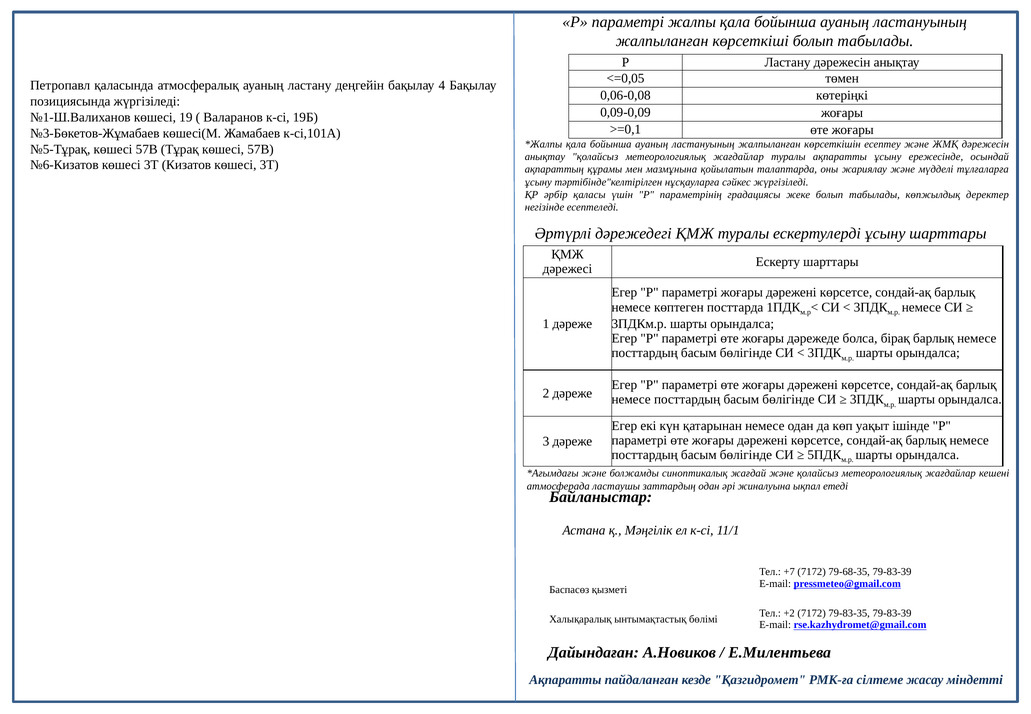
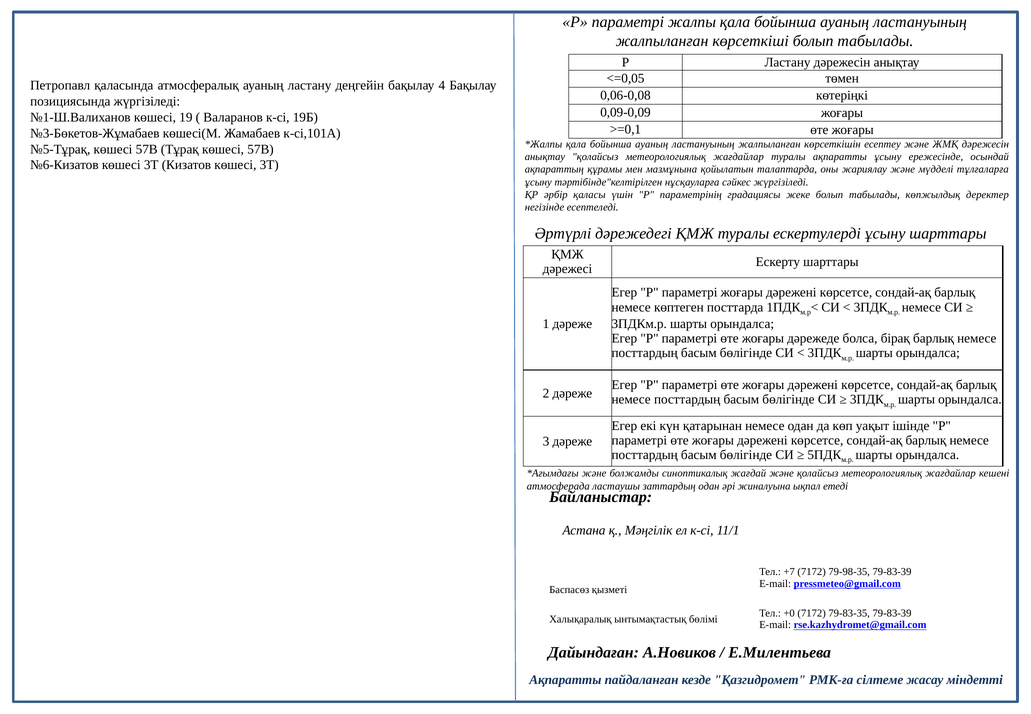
79-68-35: 79-68-35 -> 79-98-35
+2: +2 -> +0
